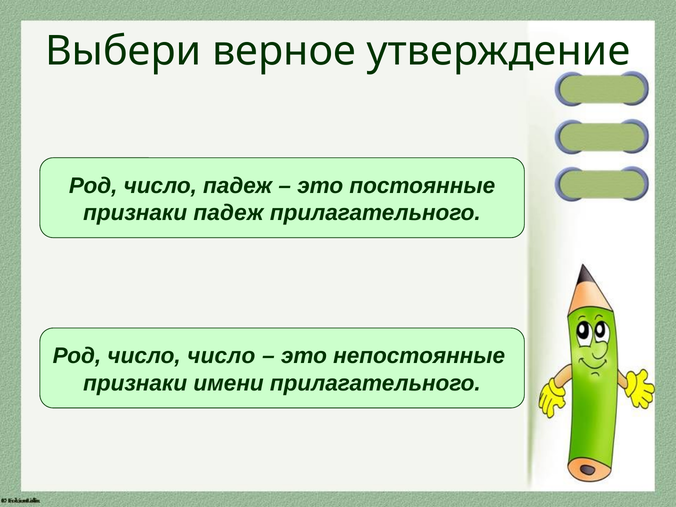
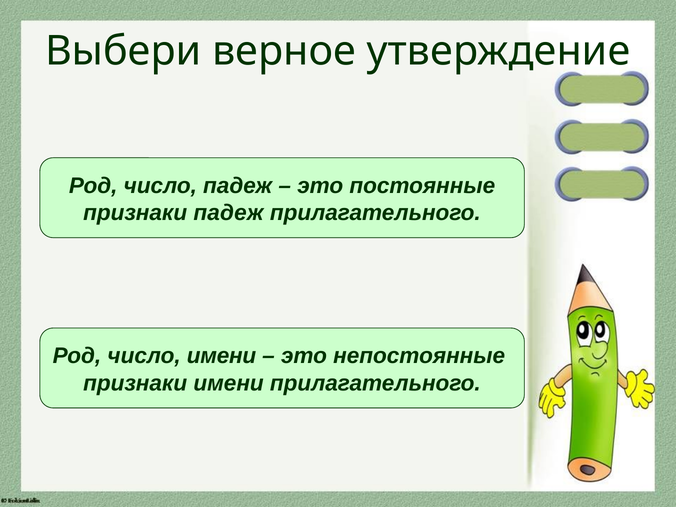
число число: число -> имени
